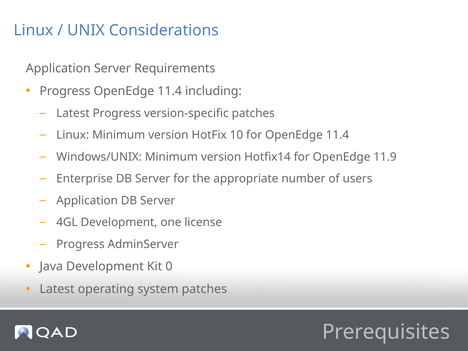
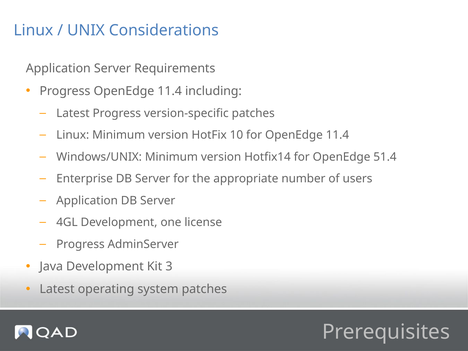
11.9: 11.9 -> 51.4
0: 0 -> 3
